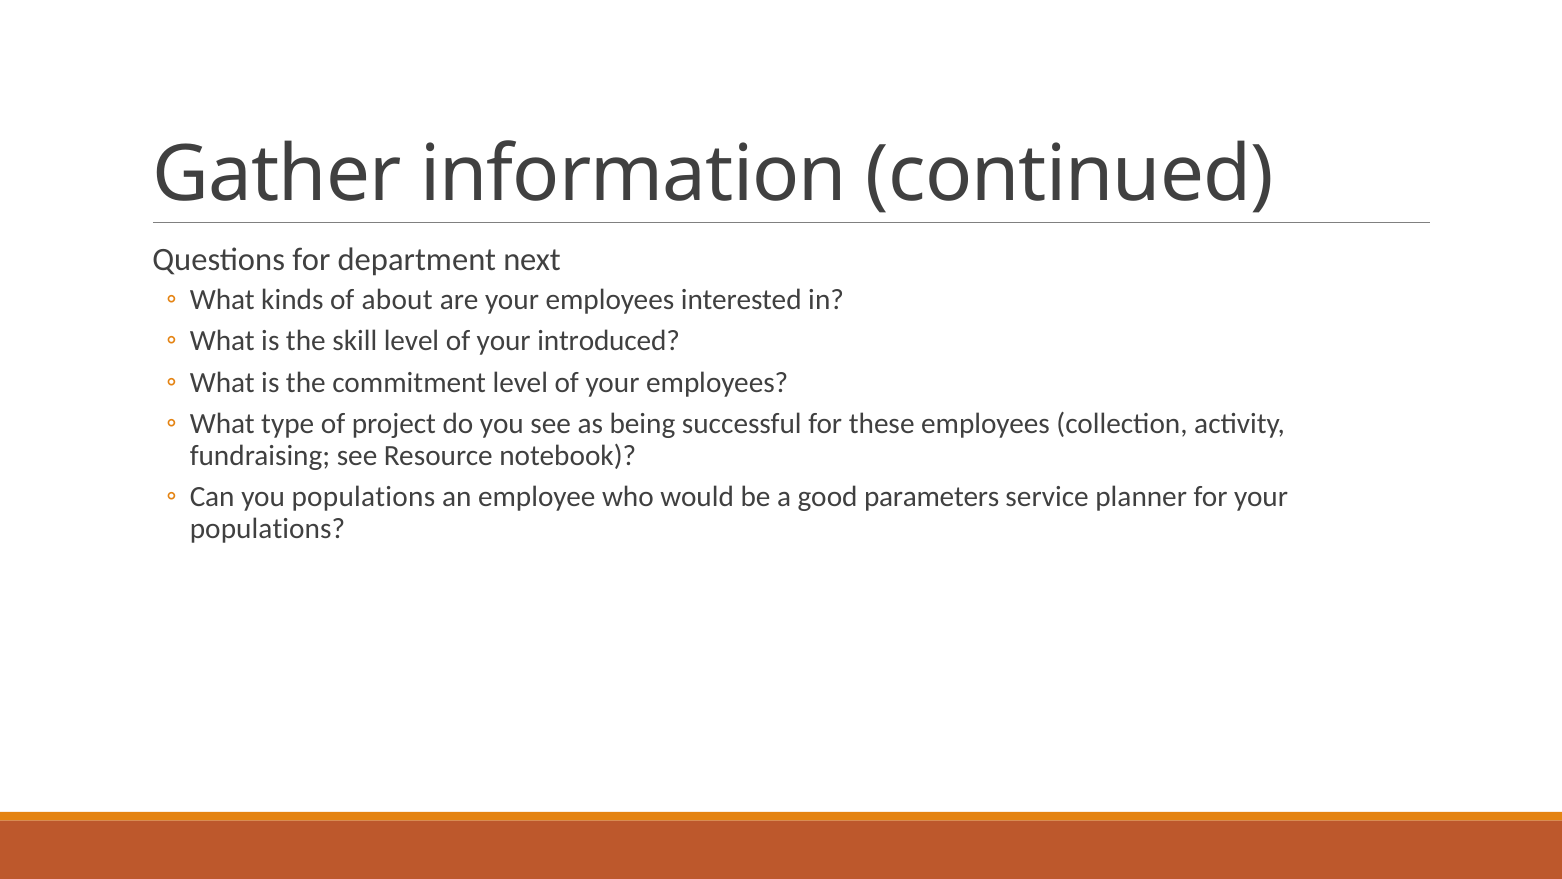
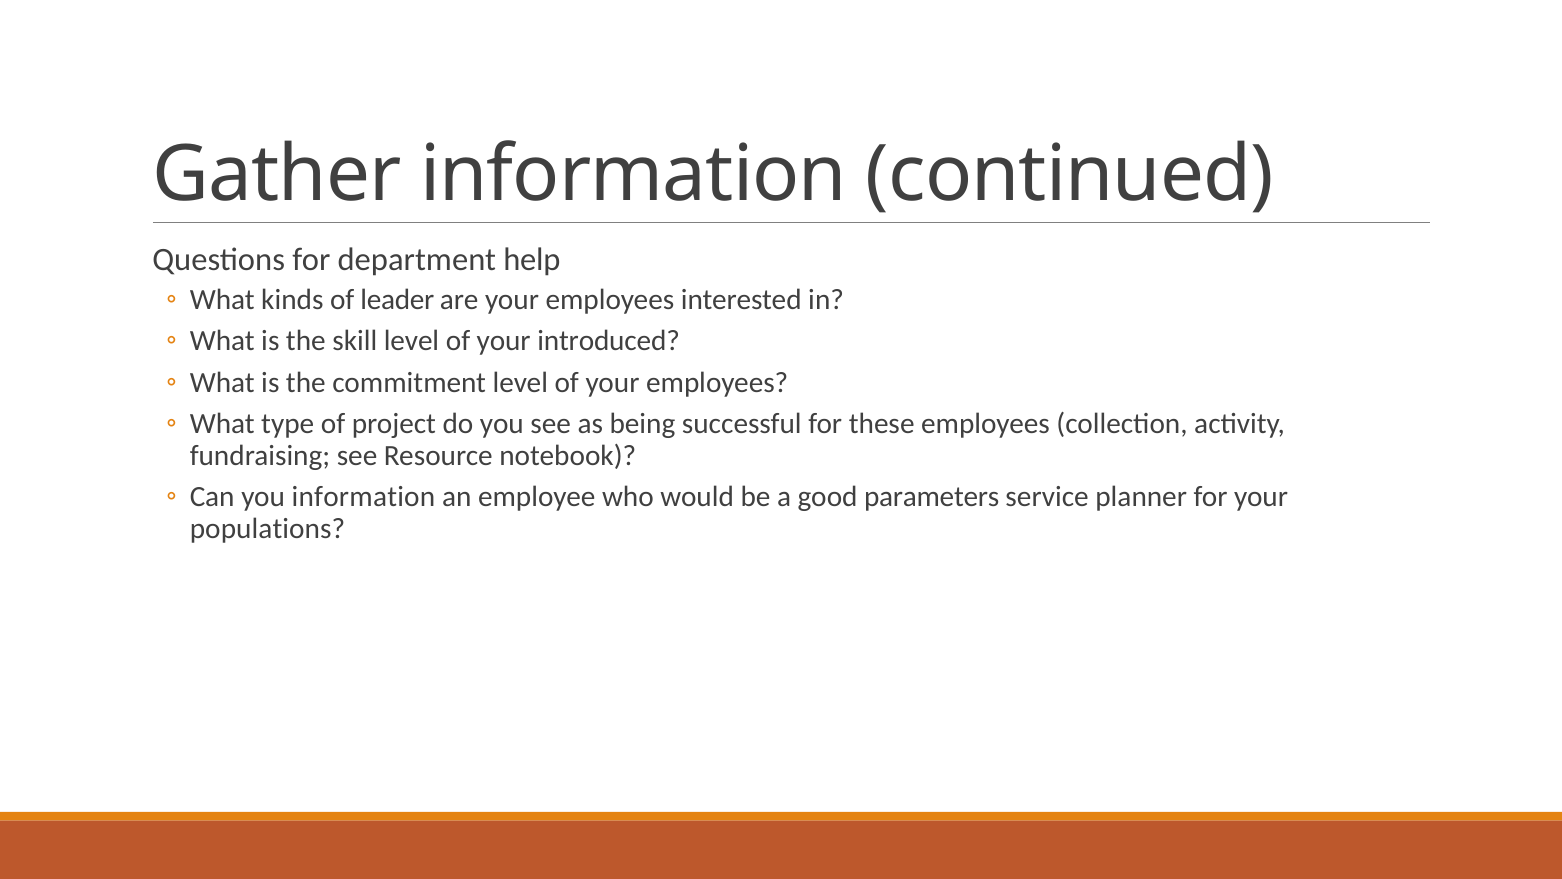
next: next -> help
about: about -> leader
you populations: populations -> information
